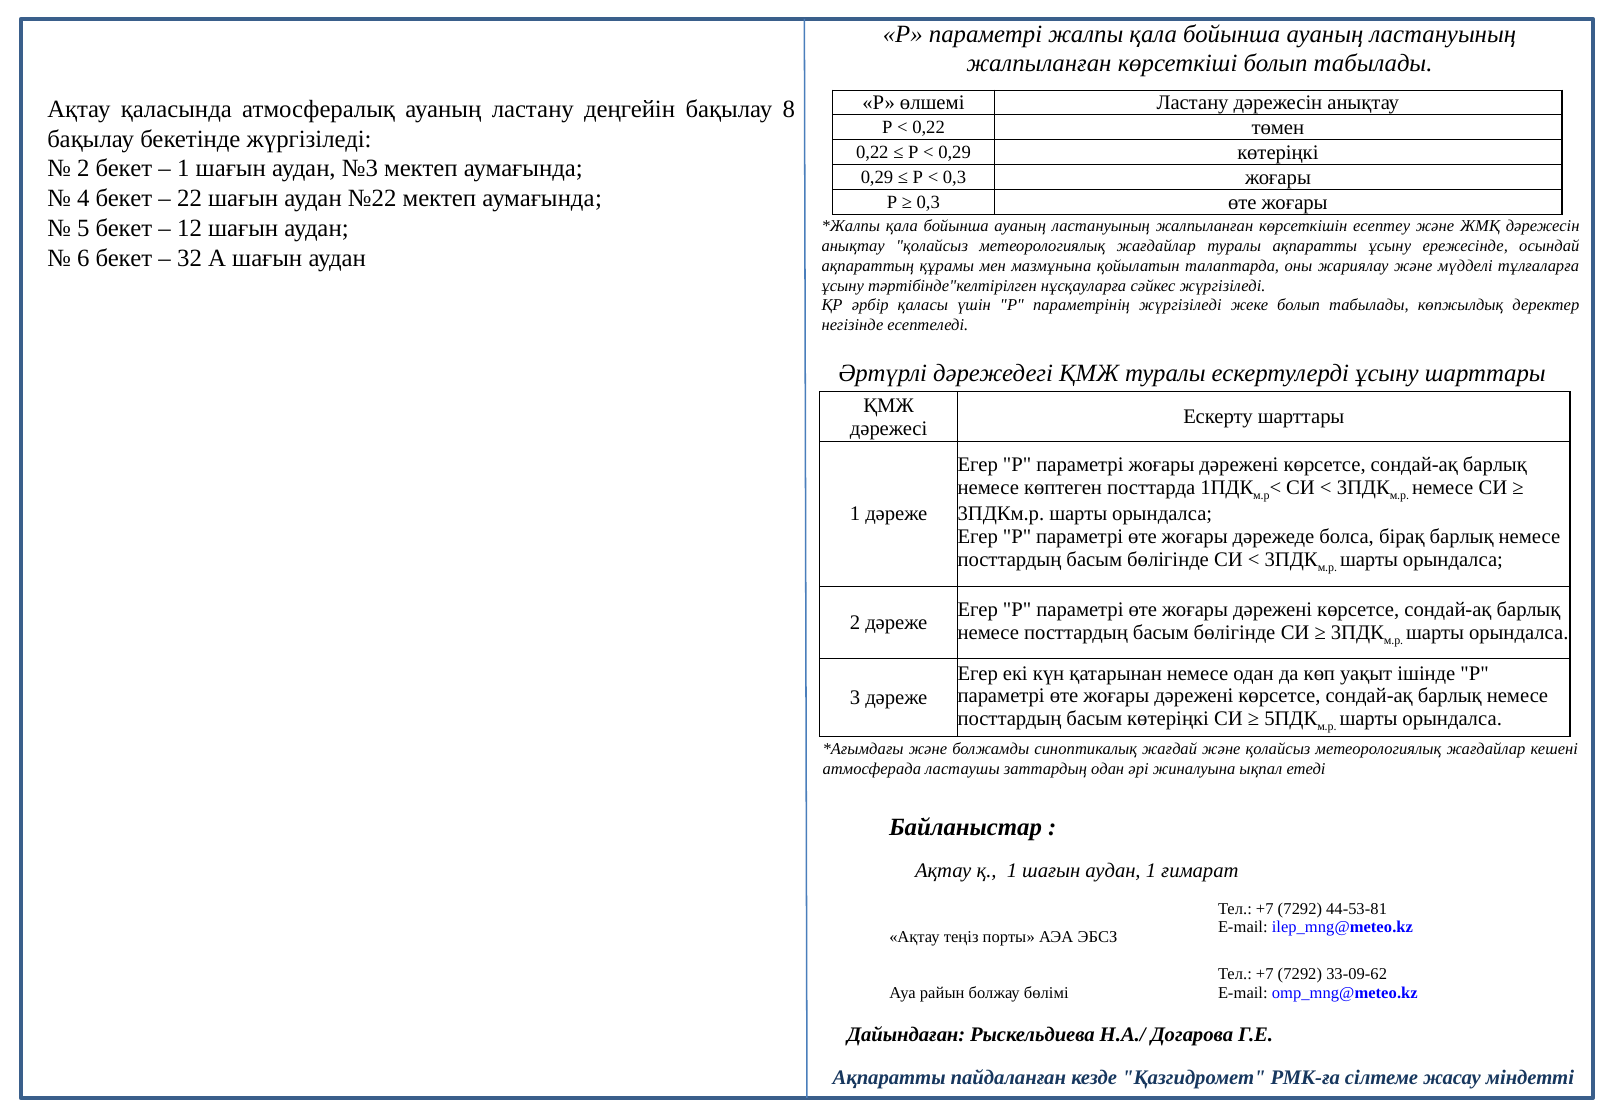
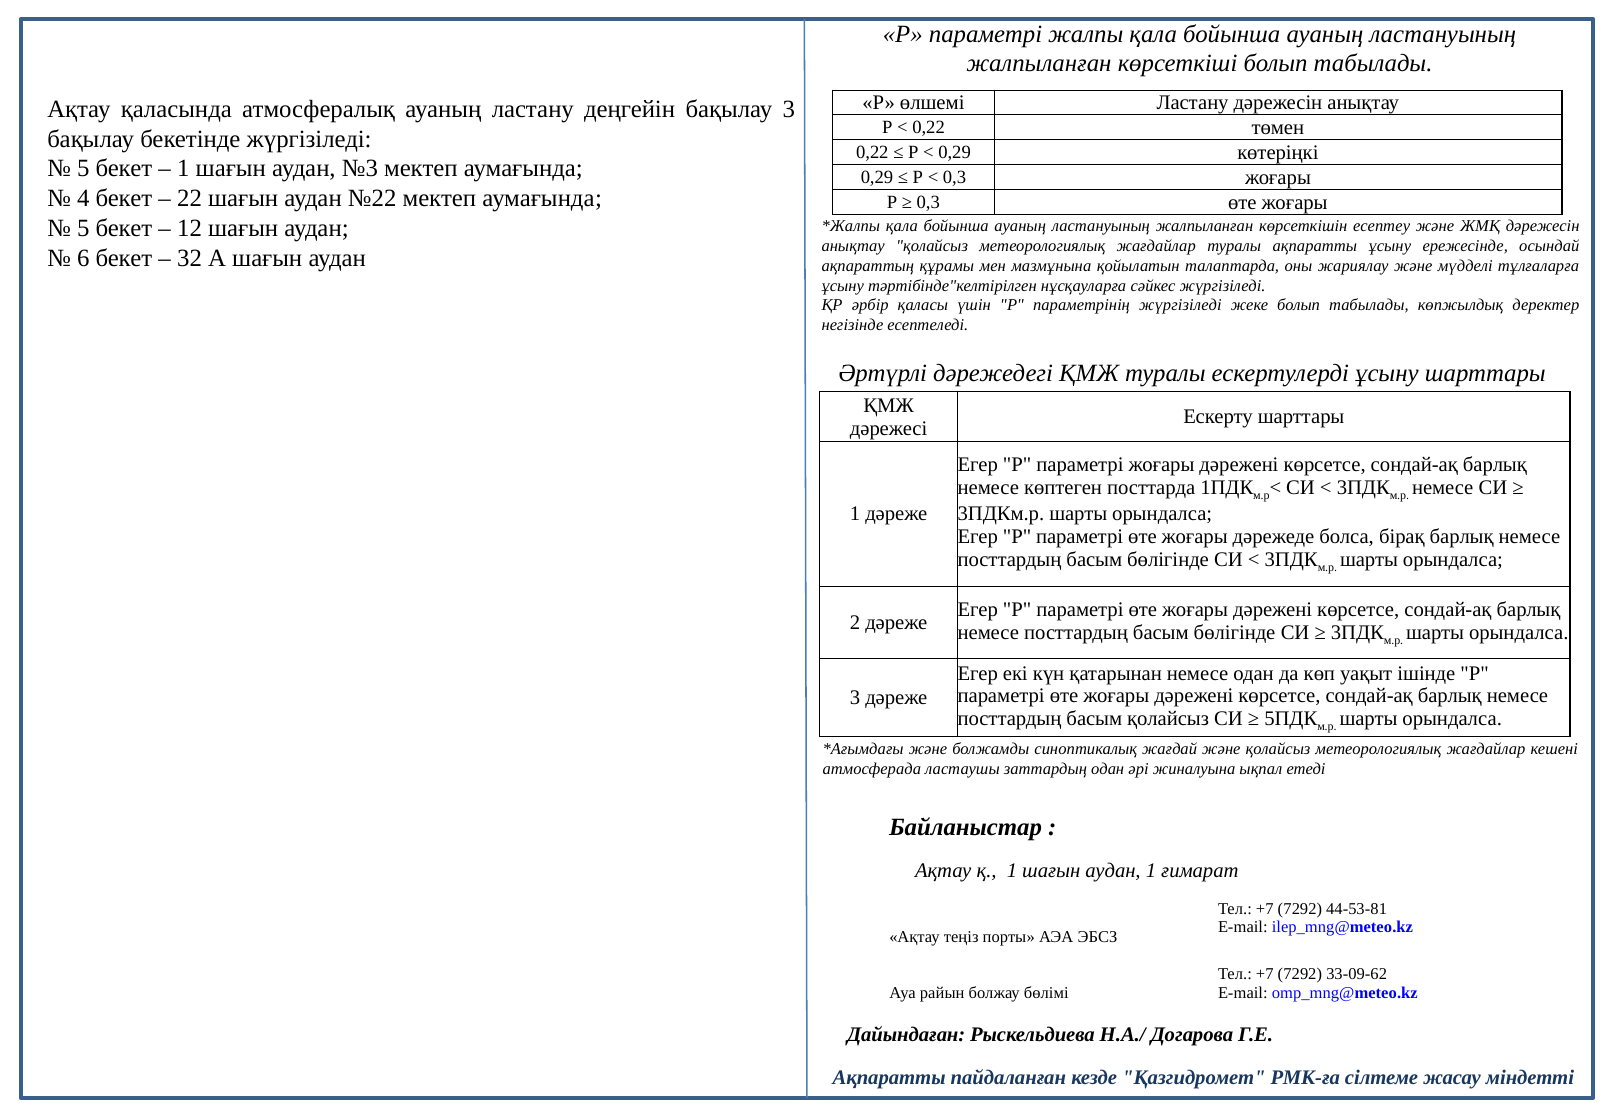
бақылау 8: 8 -> 3
2 at (83, 169): 2 -> 5
басым көтеріңкі: көтеріңкі -> қолайсыз
